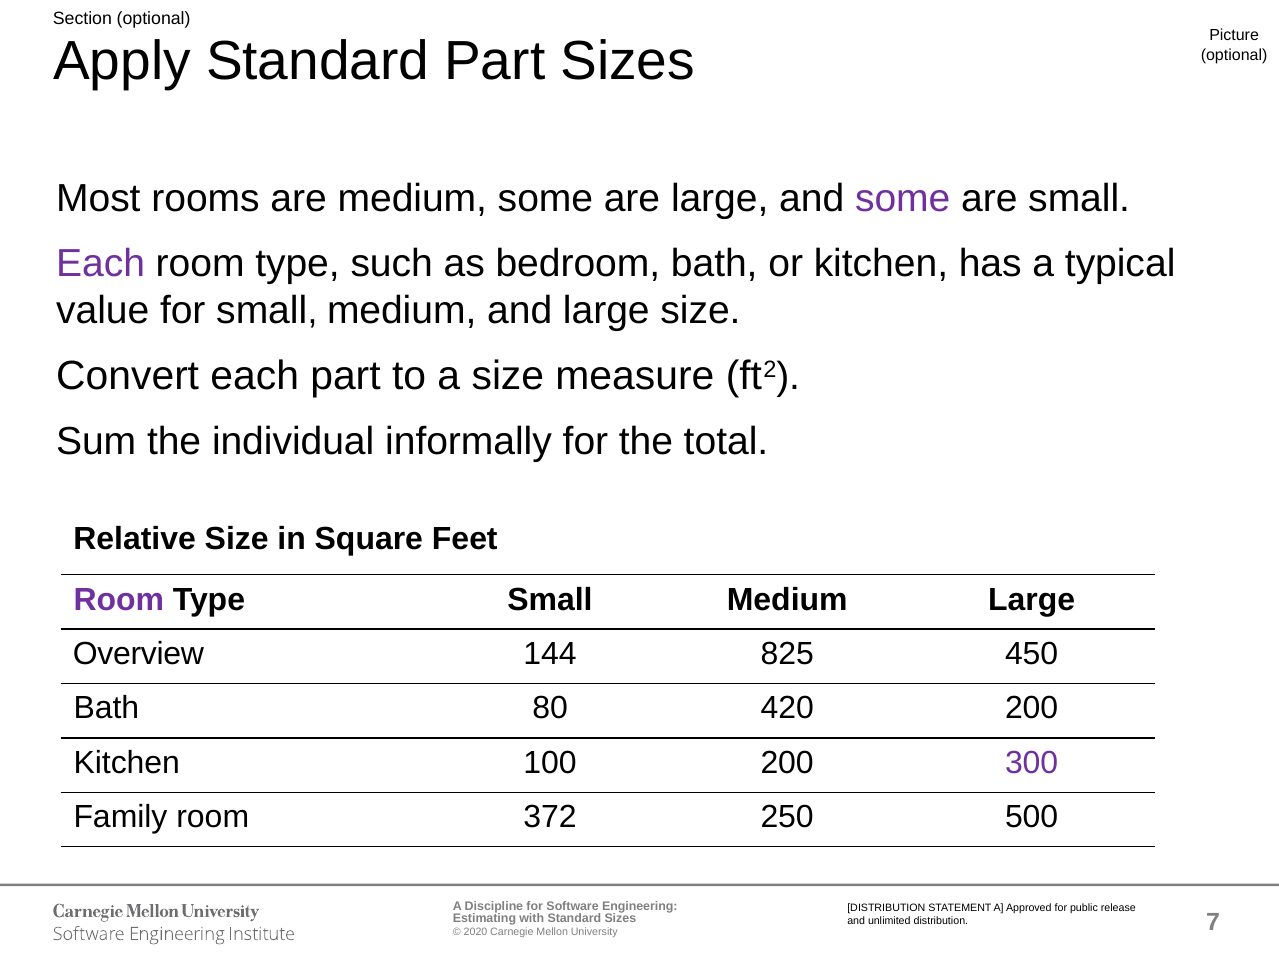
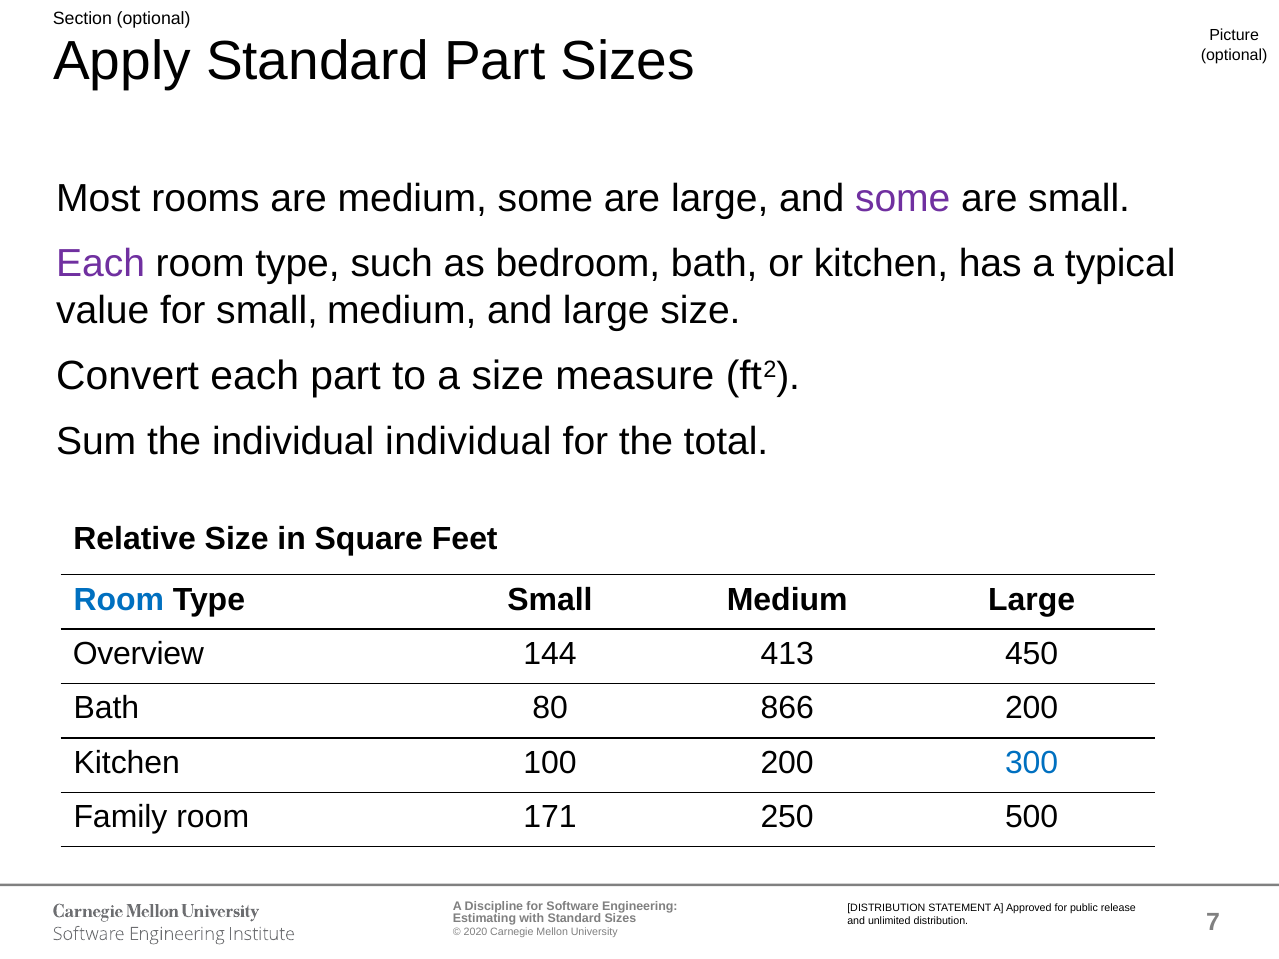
individual informally: informally -> individual
Room at (119, 600) colour: purple -> blue
825: 825 -> 413
420: 420 -> 866
300 colour: purple -> blue
372: 372 -> 171
